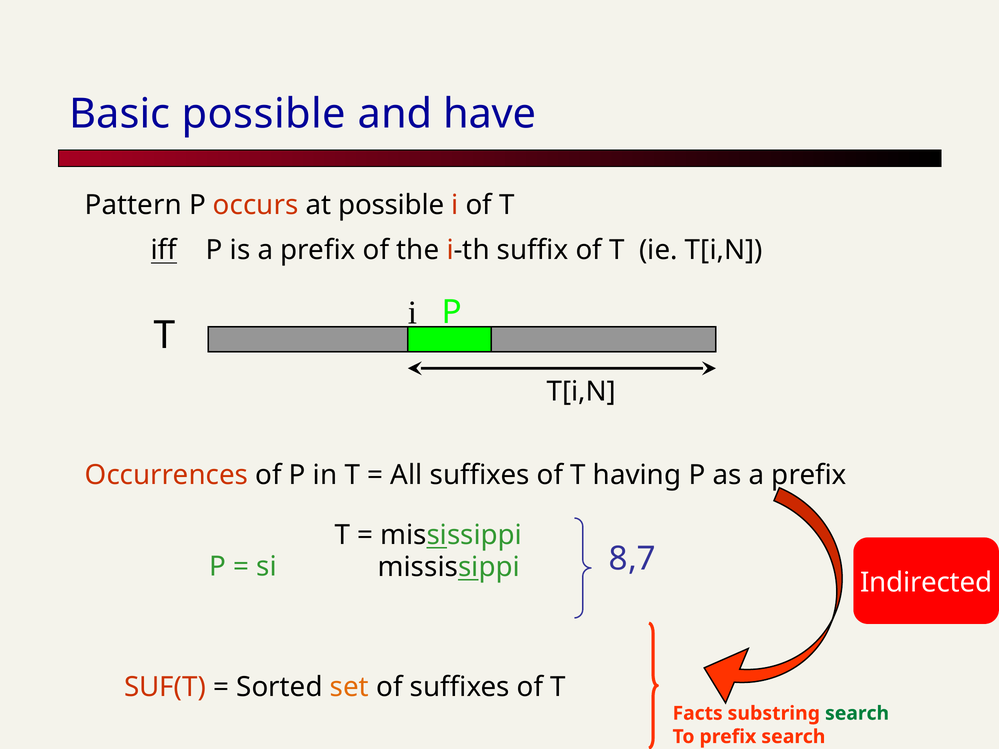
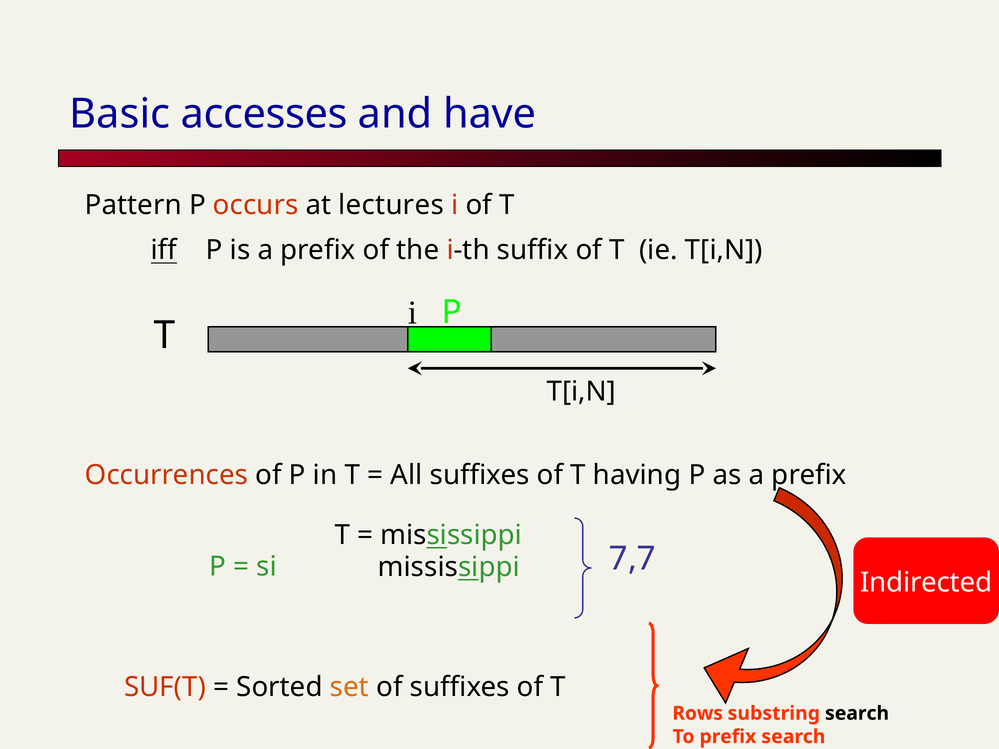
Basic possible: possible -> accesses
at possible: possible -> lectures
8,7: 8,7 -> 7,7
Facts: Facts -> Rows
search at (857, 714) colour: green -> black
